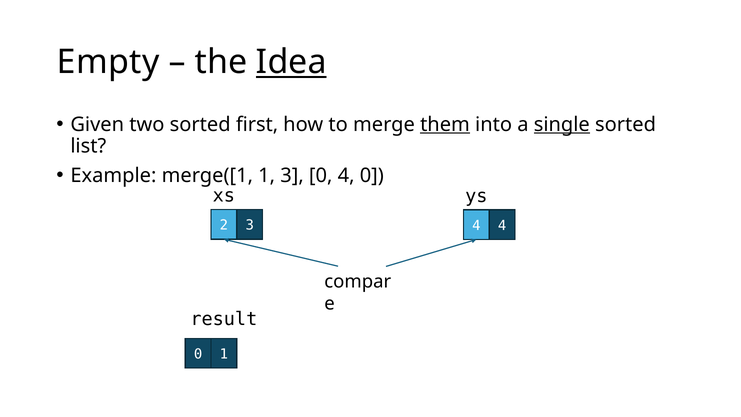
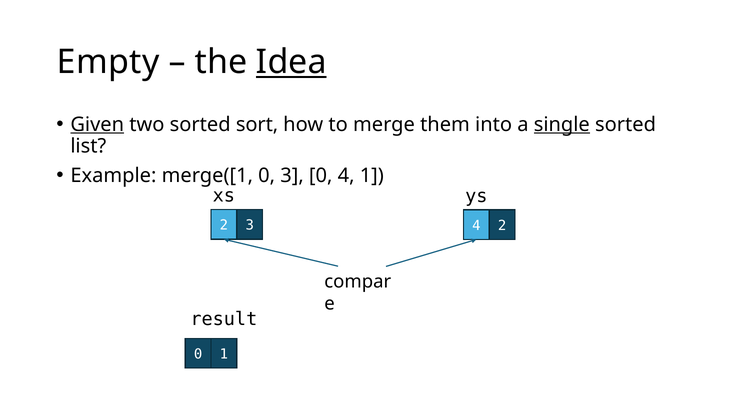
Given underline: none -> present
first: first -> sort
them underline: present -> none
merge([1 1: 1 -> 0
4 0: 0 -> 1
4 4: 4 -> 2
